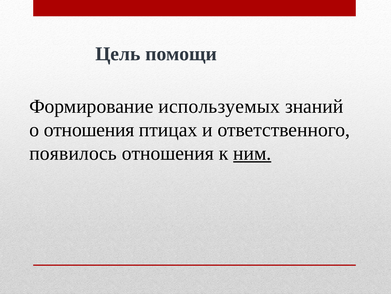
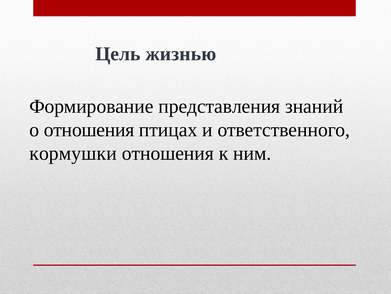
помощи: помощи -> жизнью
используемых: используемых -> представления
появилось: появилось -> кормушки
ним underline: present -> none
